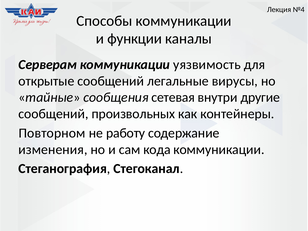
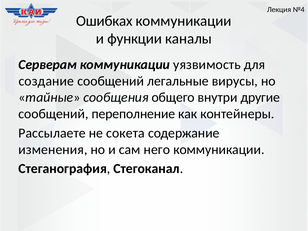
Способы: Способы -> Ошибках
открытые: открытые -> создание
сетевая: сетевая -> общего
произвольных: произвольных -> переполнение
Повторном: Повторном -> Рассылаете
работу: работу -> сокета
кода: кода -> него
